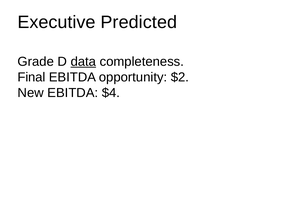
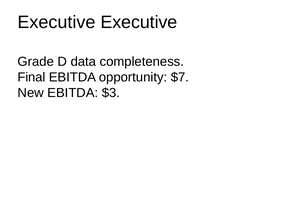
Executive Predicted: Predicted -> Executive
data underline: present -> none
$2: $2 -> $7
$4: $4 -> $3
